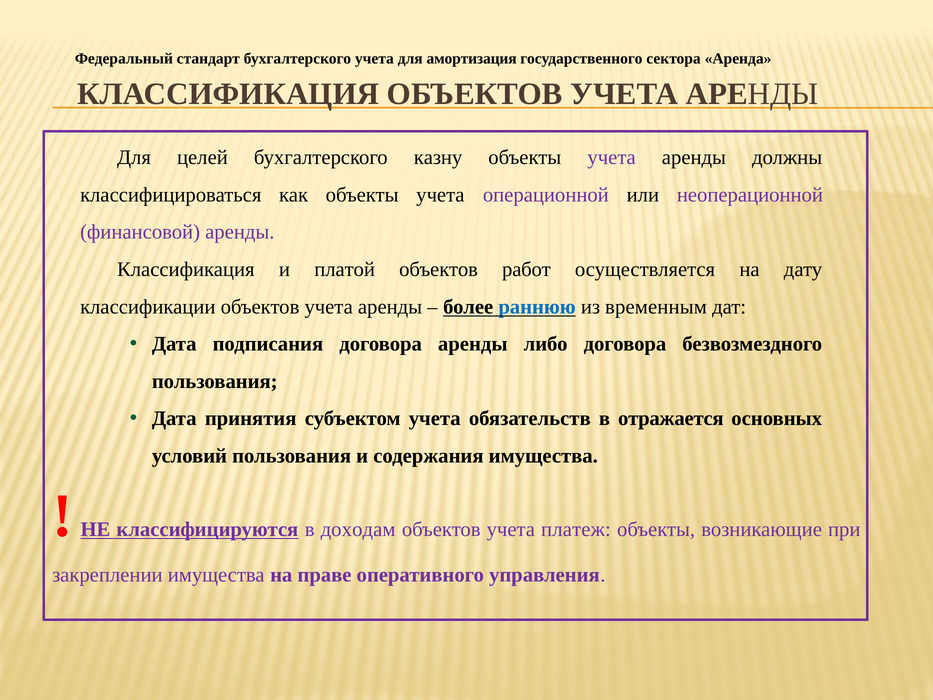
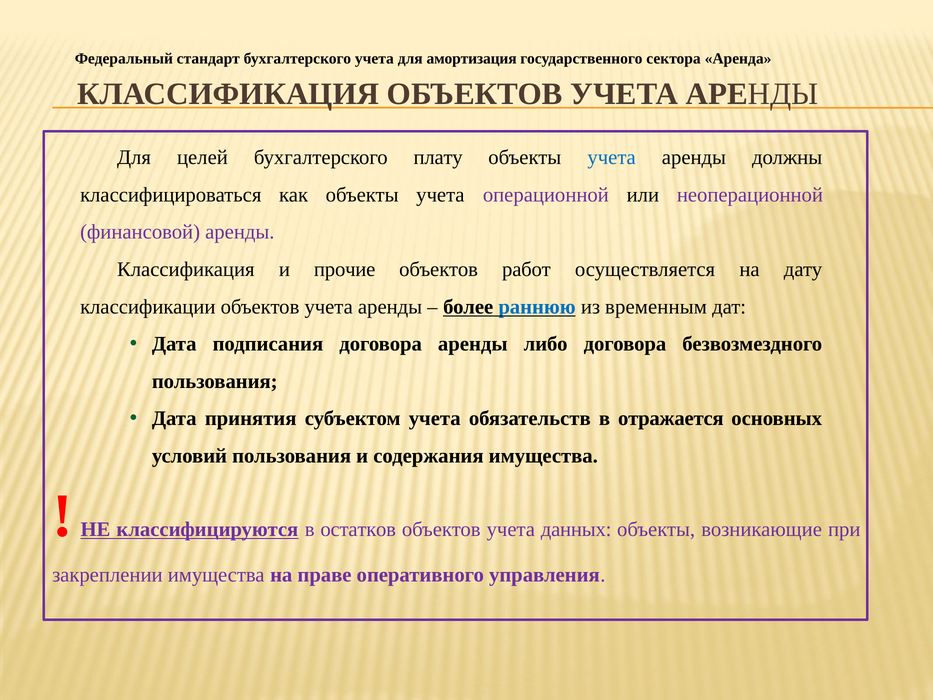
казну: казну -> плату
учета at (612, 158) colour: purple -> blue
платой: платой -> прочие
доходам: доходам -> остатков
платеж: платеж -> данных
